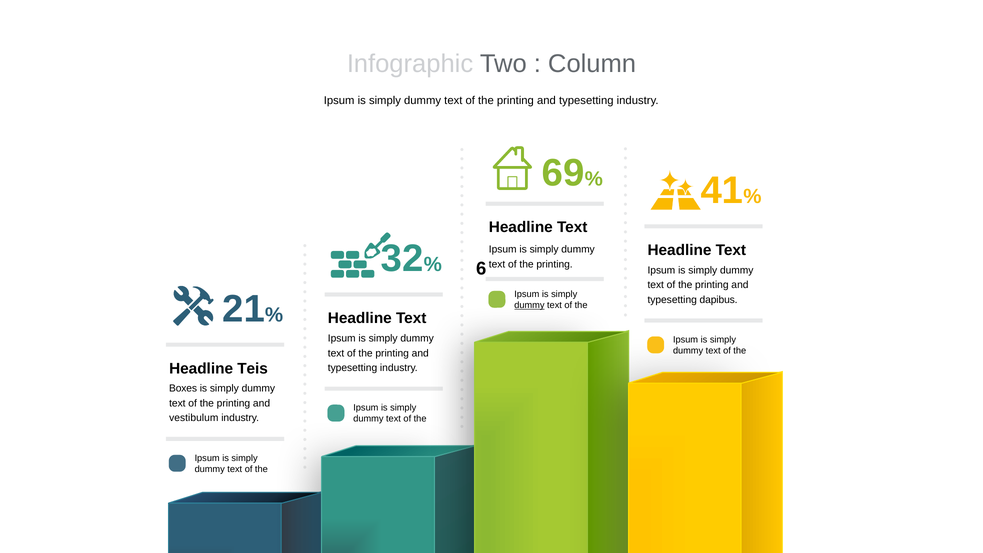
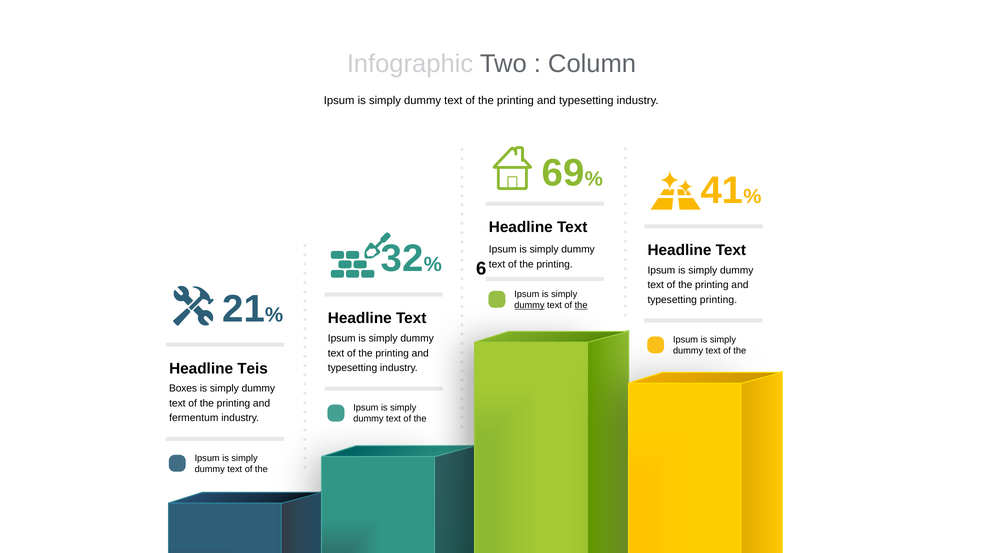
typesetting dapibus: dapibus -> printing
the at (581, 305) underline: none -> present
vestibulum: vestibulum -> fermentum
